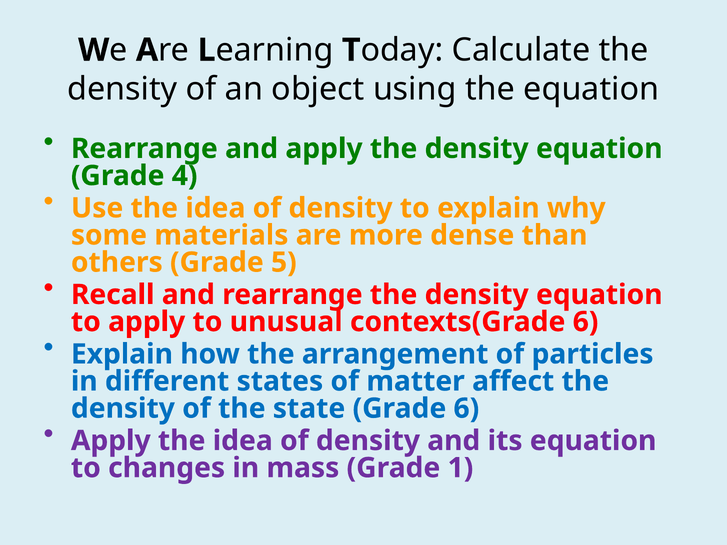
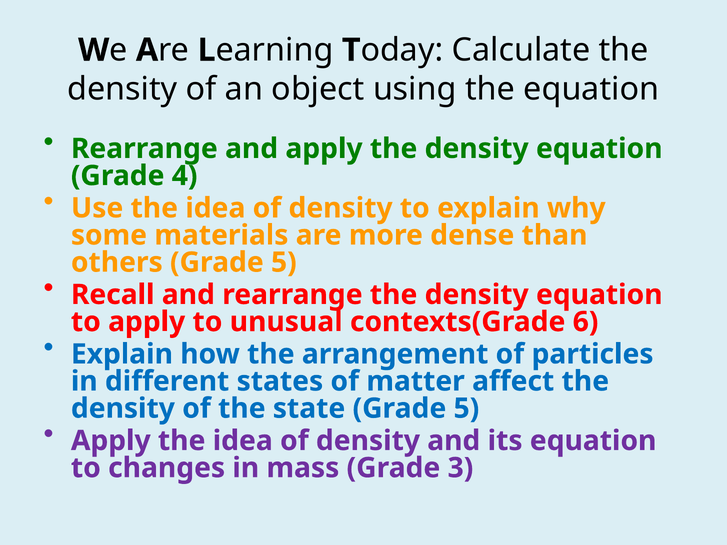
state Grade 6: 6 -> 5
1: 1 -> 3
